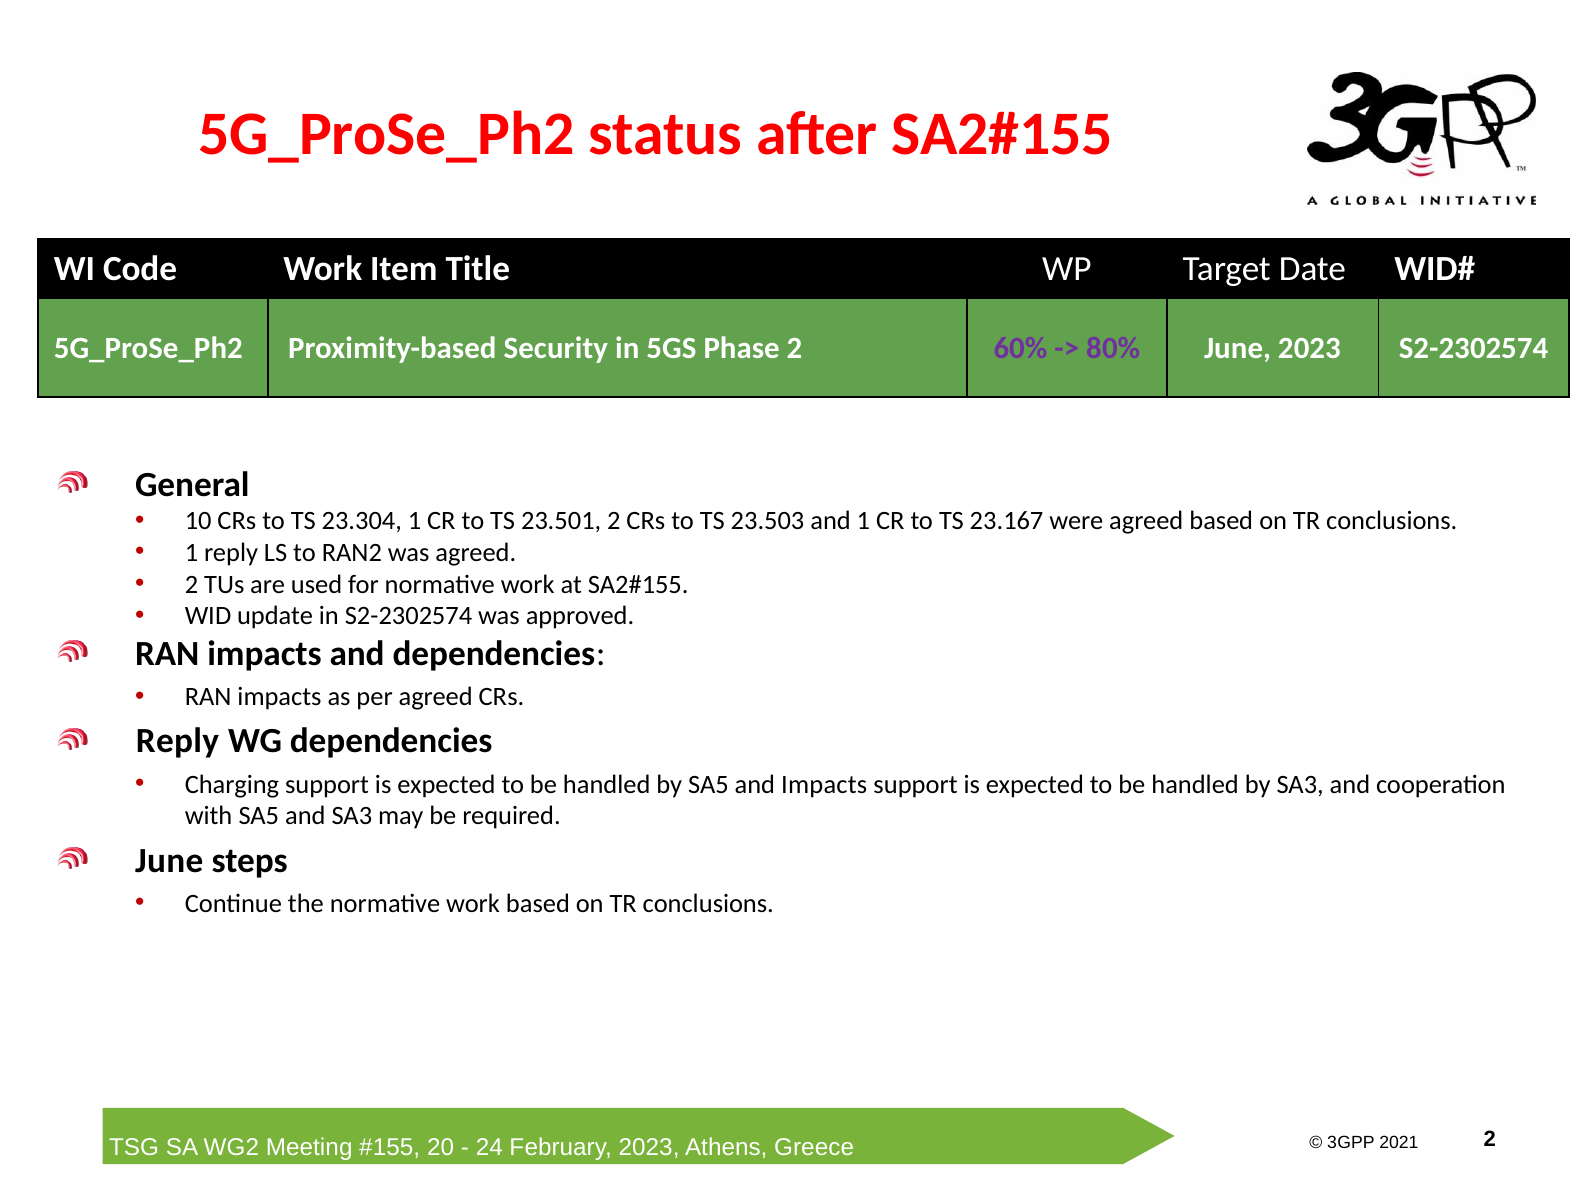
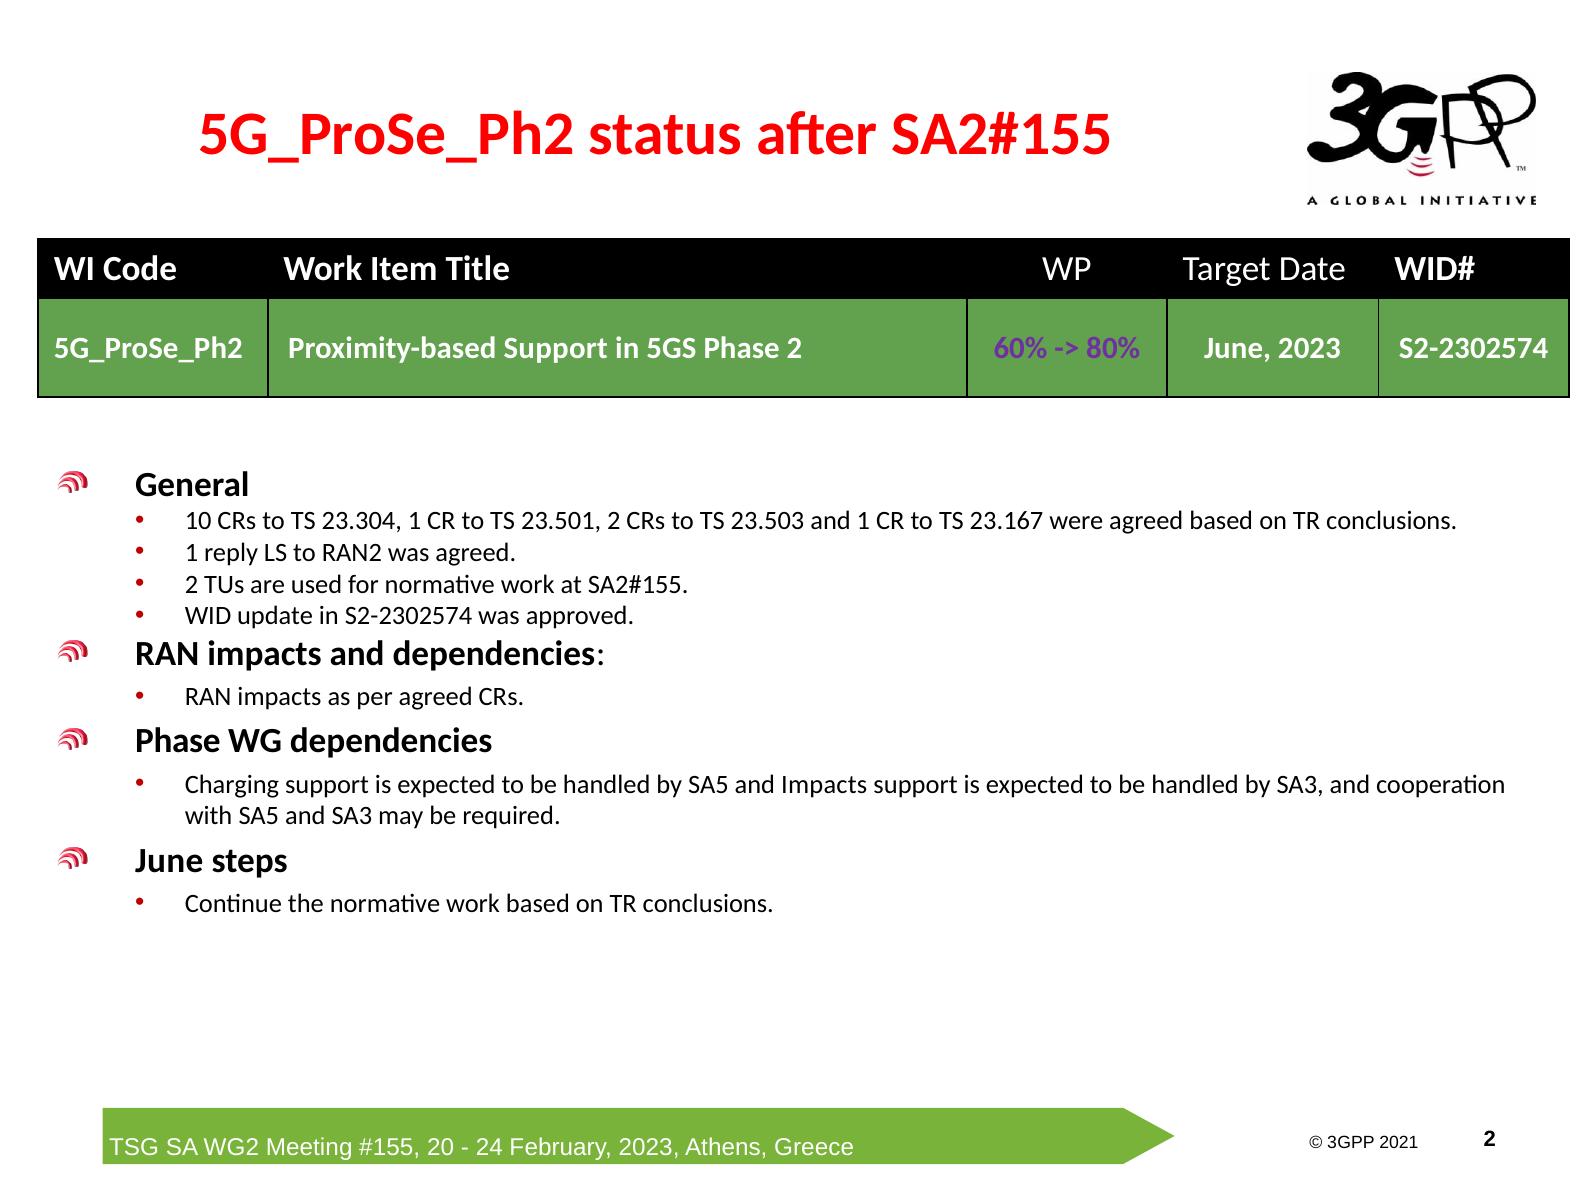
Proximity-based Security: Security -> Support
Reply at (178, 741): Reply -> Phase
